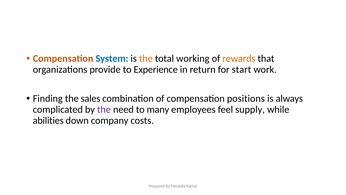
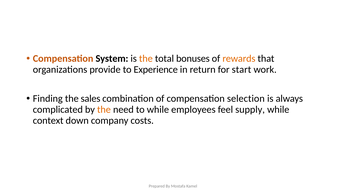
System colour: blue -> black
working: working -> bonuses
positions: positions -> selection
the at (104, 109) colour: purple -> orange
to many: many -> while
abilities: abilities -> context
